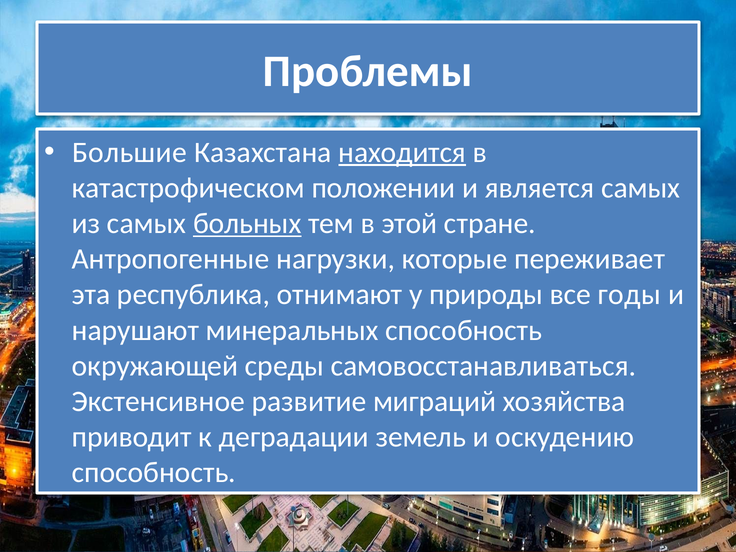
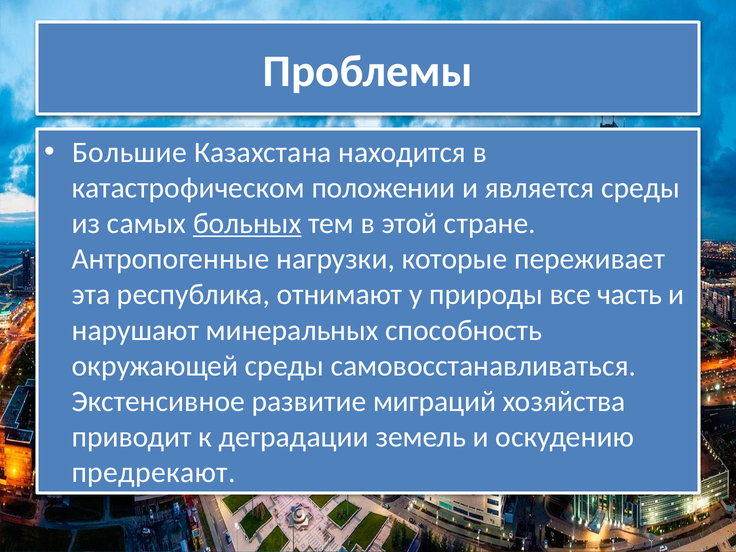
находится underline: present -> none
является самых: самых -> среды
годы: годы -> часть
способность at (154, 473): способность -> предрекают
